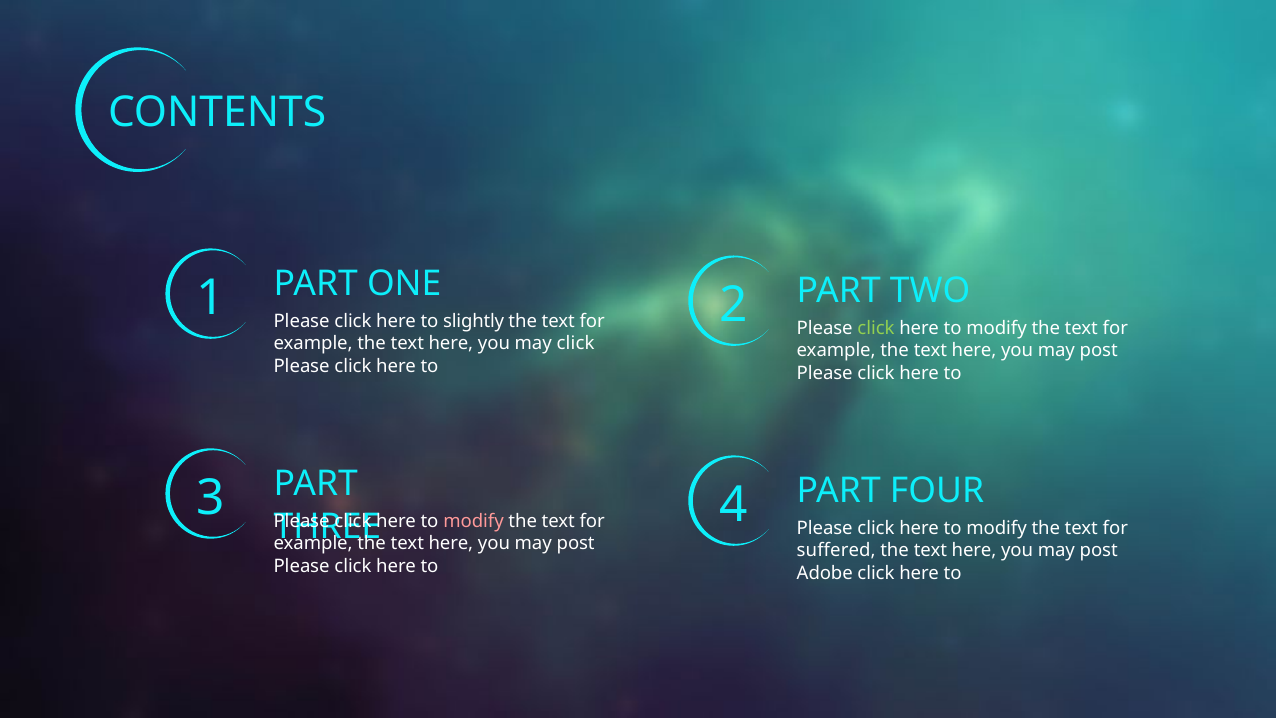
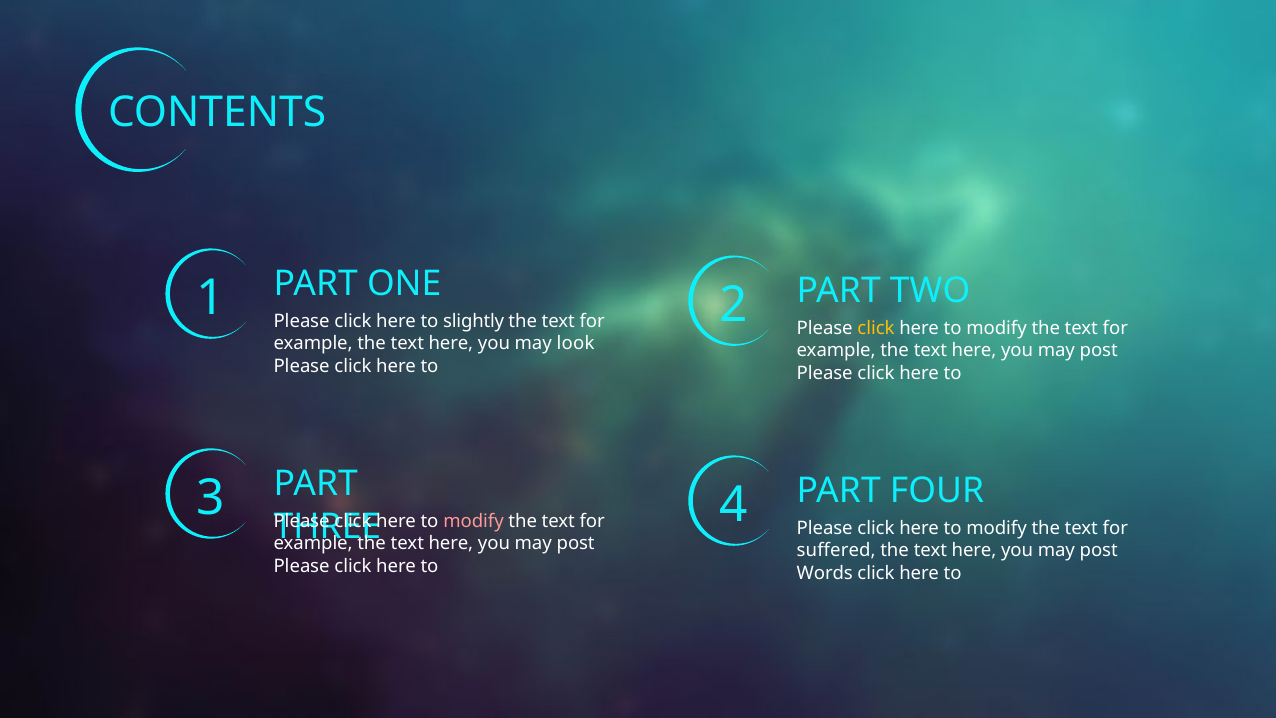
click at (876, 328) colour: light green -> yellow
may click: click -> look
Adobe: Adobe -> Words
